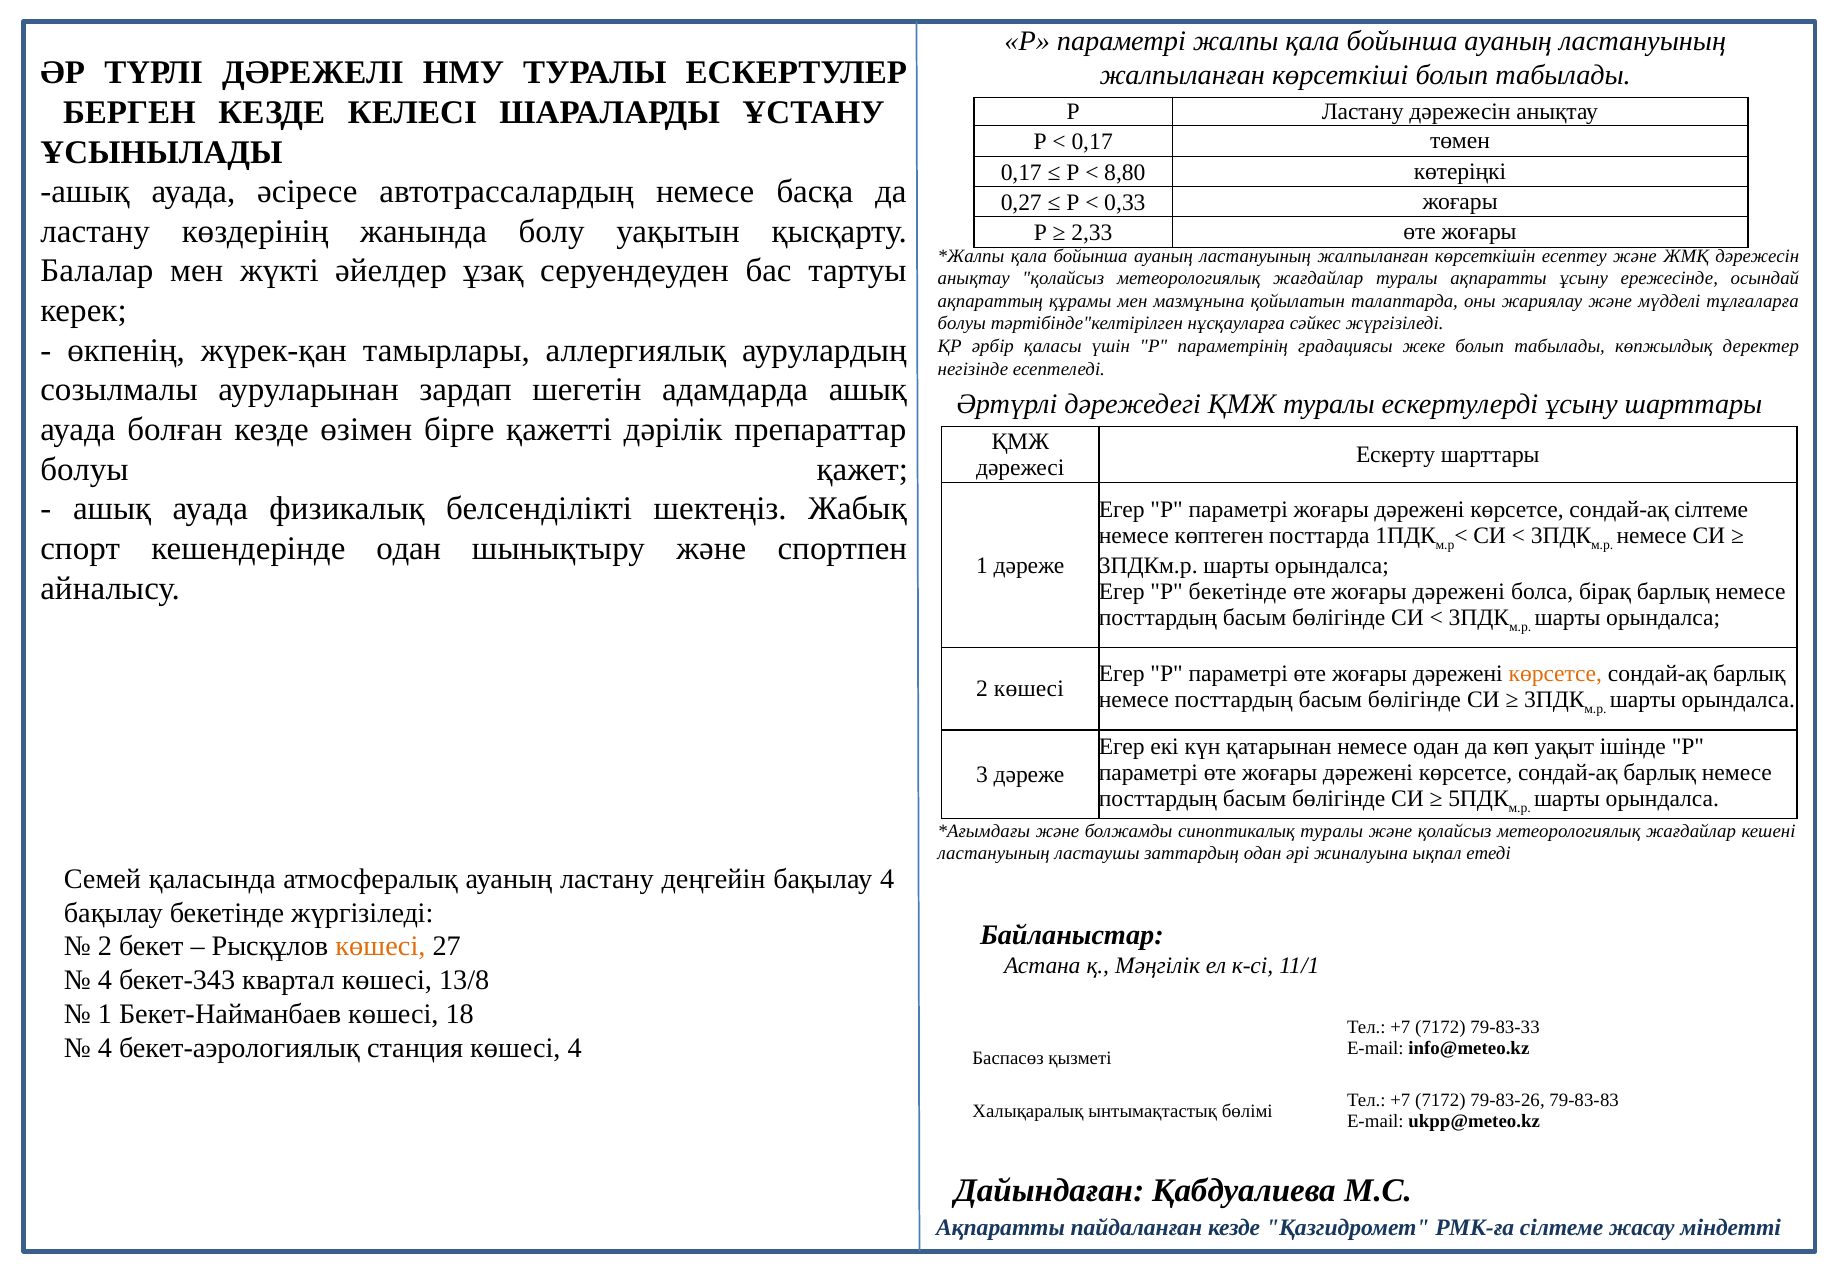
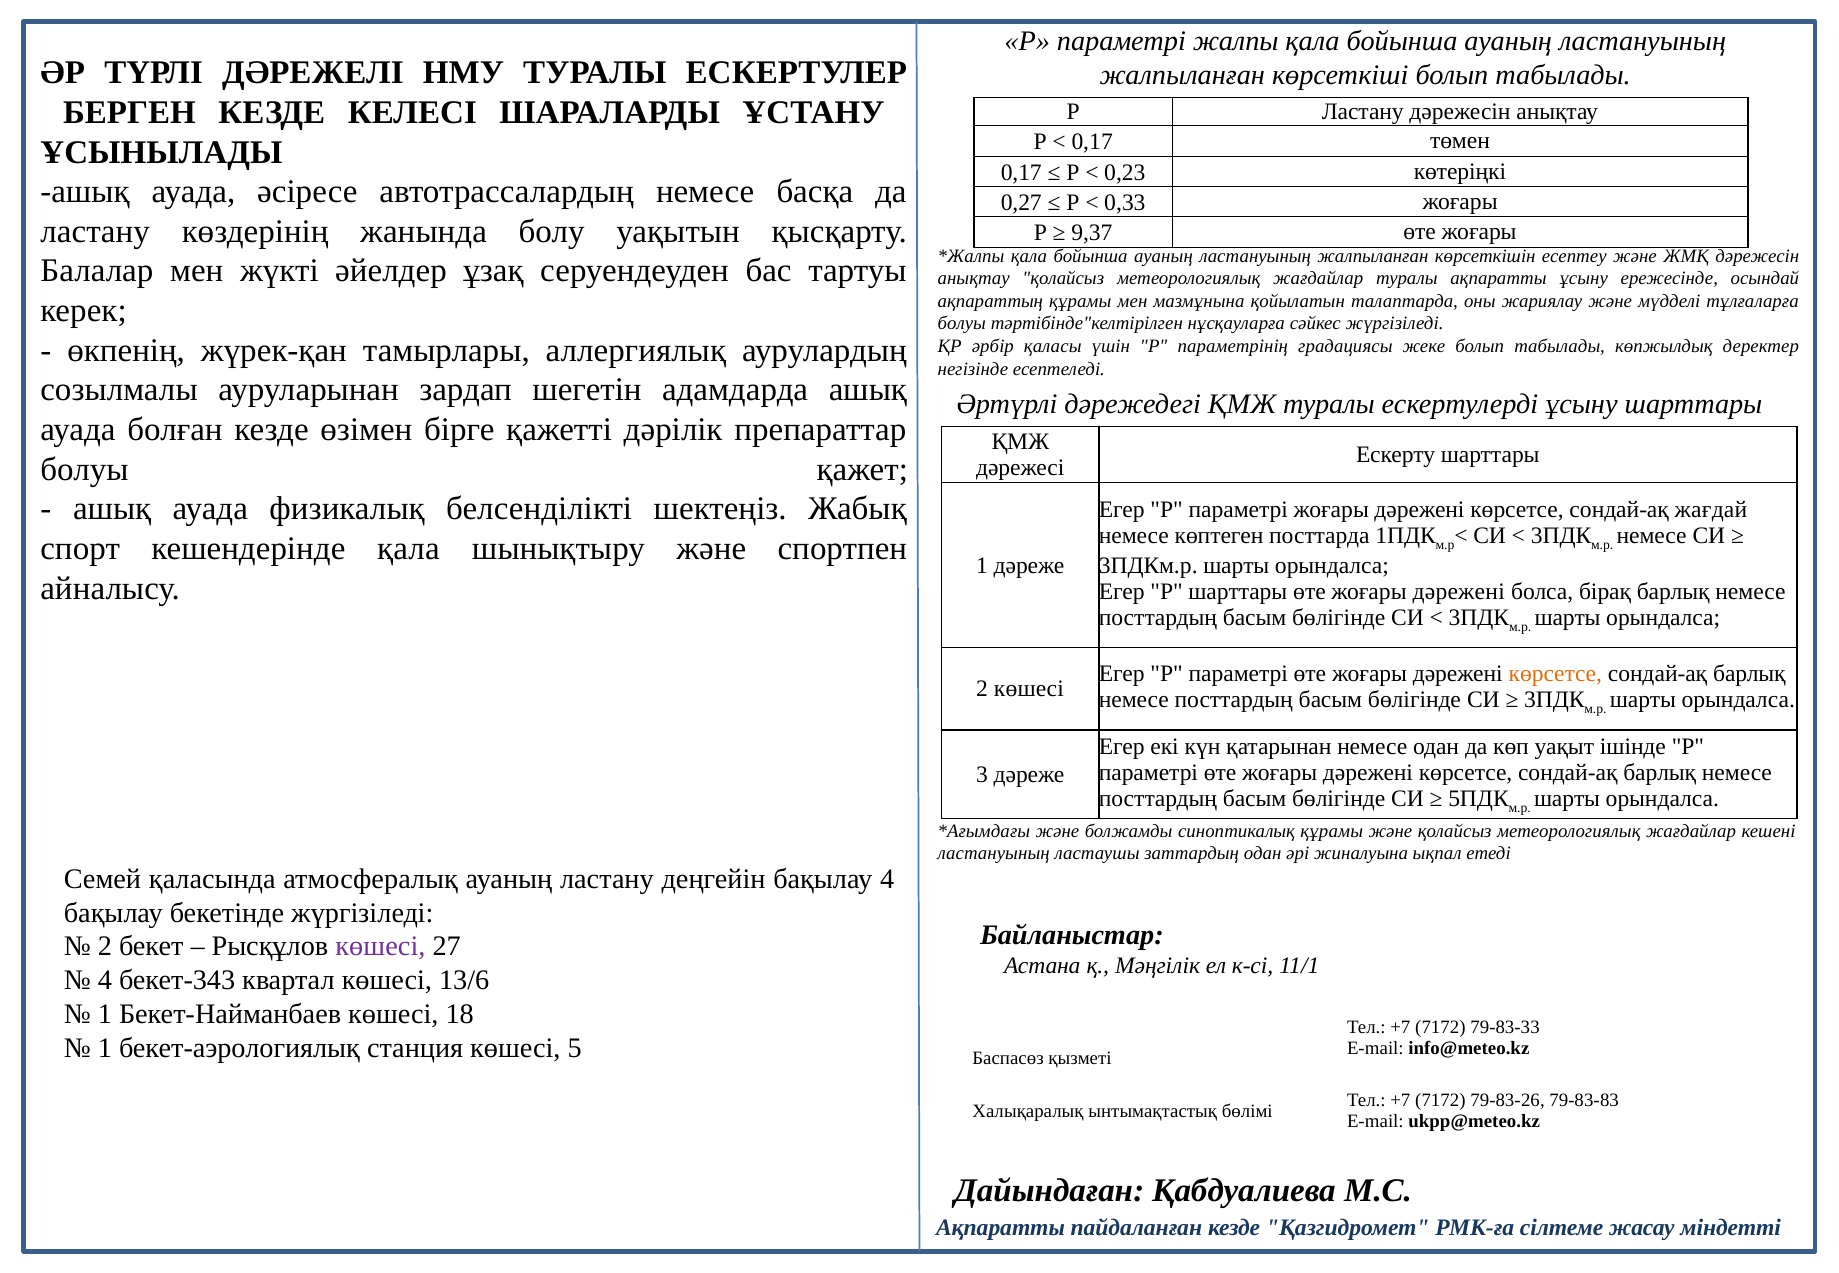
8,80: 8,80 -> 0,23
2,33: 2,33 -> 9,37
сондай-ақ сілтеме: сілтеме -> жағдай
кешендерінде одан: одан -> қала
P бекетінде: бекетінде -> шарттары
синоптикалық туралы: туралы -> құрамы
көшесі at (380, 947) colour: orange -> purple
13/8: 13/8 -> 13/6
4 at (105, 1049): 4 -> 1
көшесі 4: 4 -> 5
